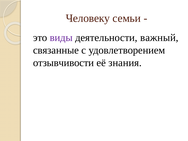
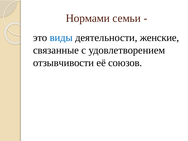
Человеку: Человеку -> Нормами
виды colour: purple -> blue
важный: важный -> женские
знания: знания -> союзов
